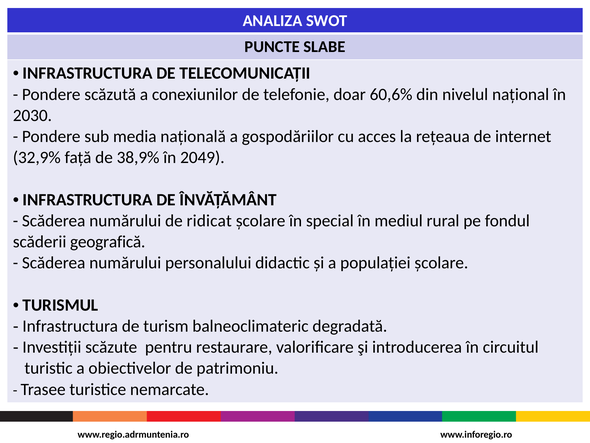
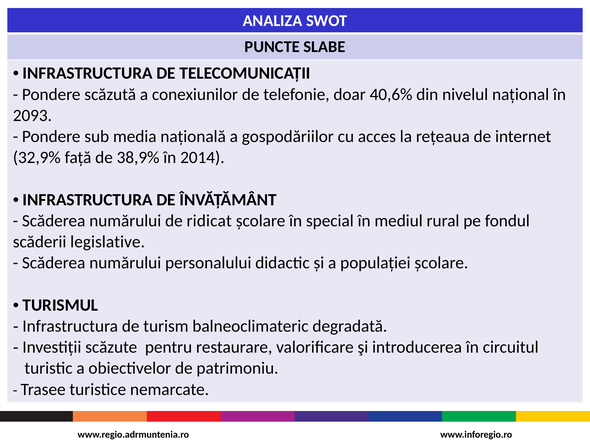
60,6%: 60,6% -> 40,6%
2030: 2030 -> 2093
2049: 2049 -> 2014
geografică: geografică -> legislative
